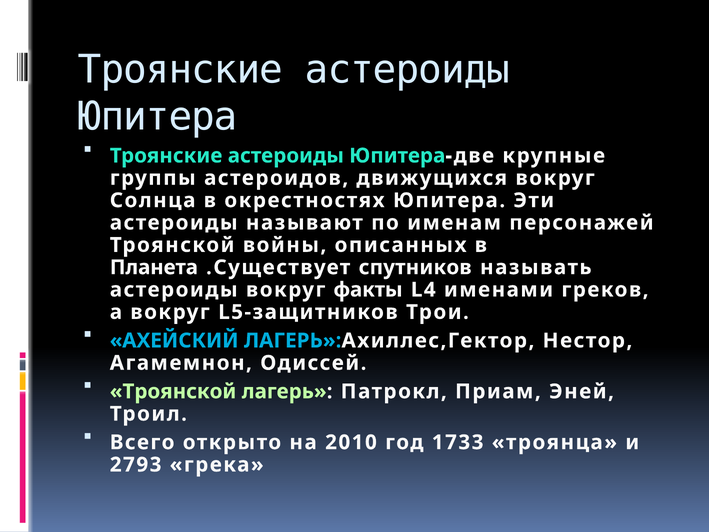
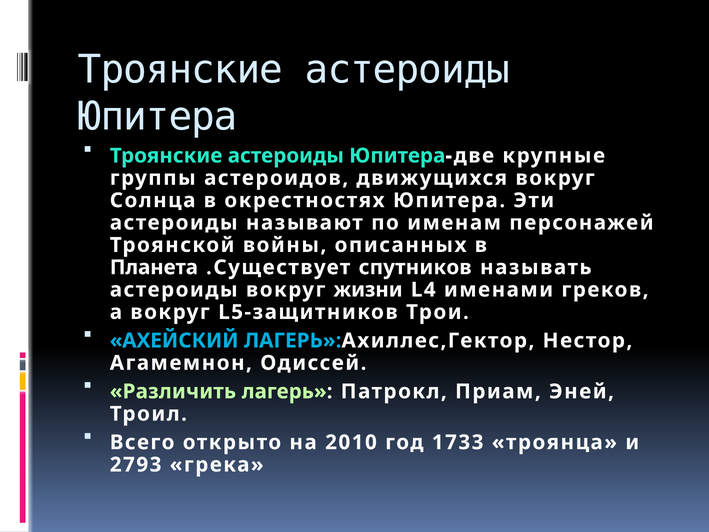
факты: факты -> жизни
Троянской at (173, 391): Троянской -> Различить
